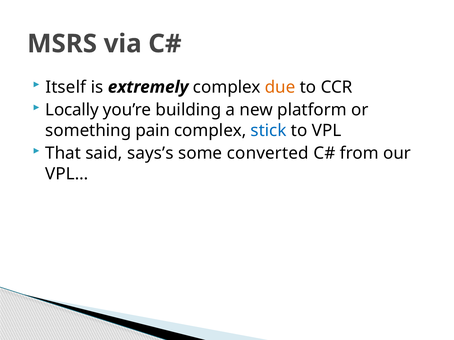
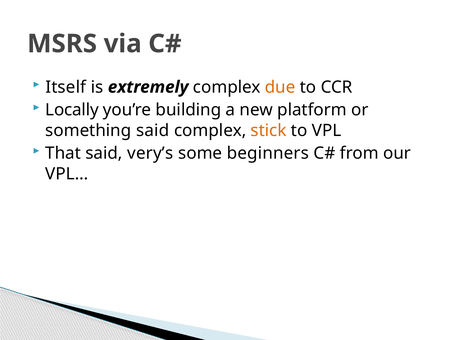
something pain: pain -> said
stick colour: blue -> orange
says’s: says’s -> very’s
converted: converted -> beginners
